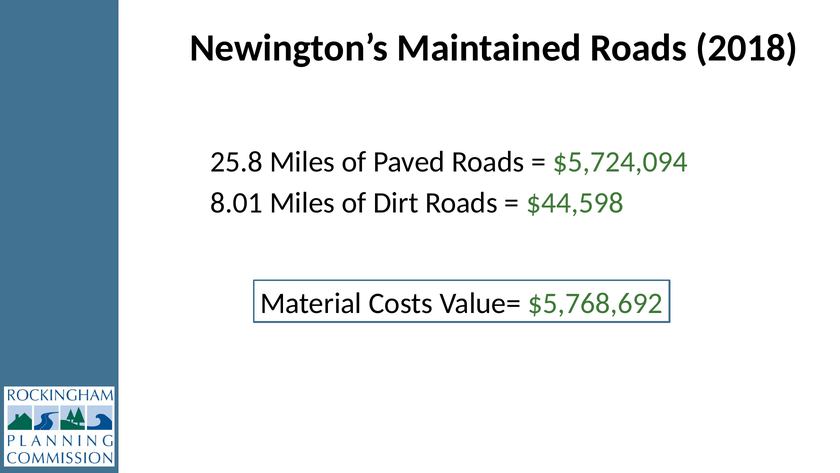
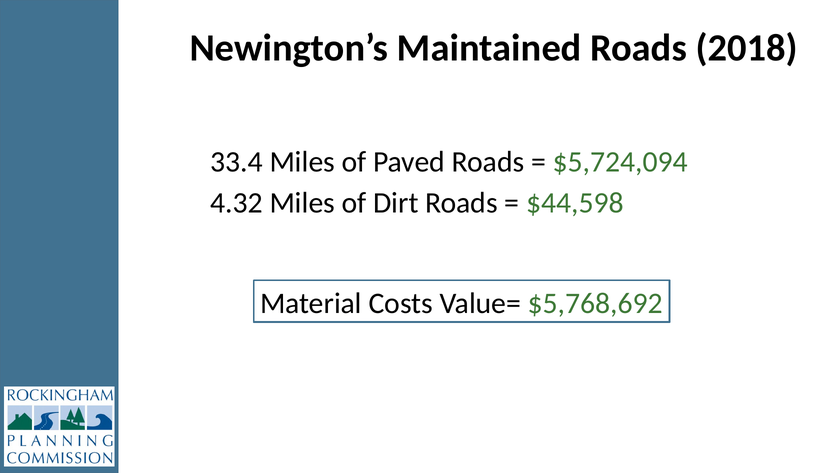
25.8: 25.8 -> 33.4
8.01: 8.01 -> 4.32
